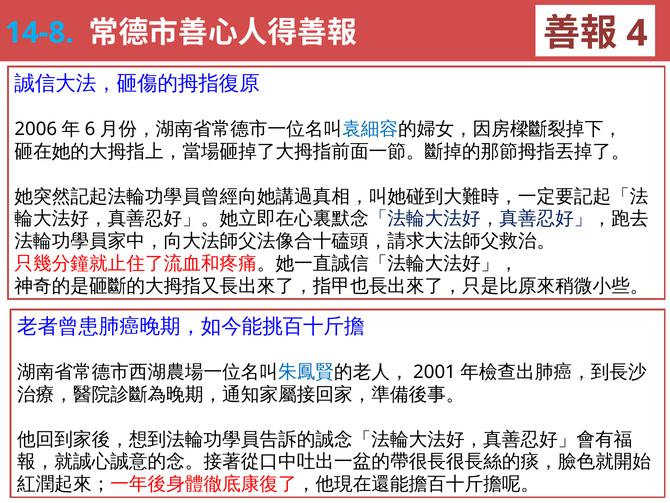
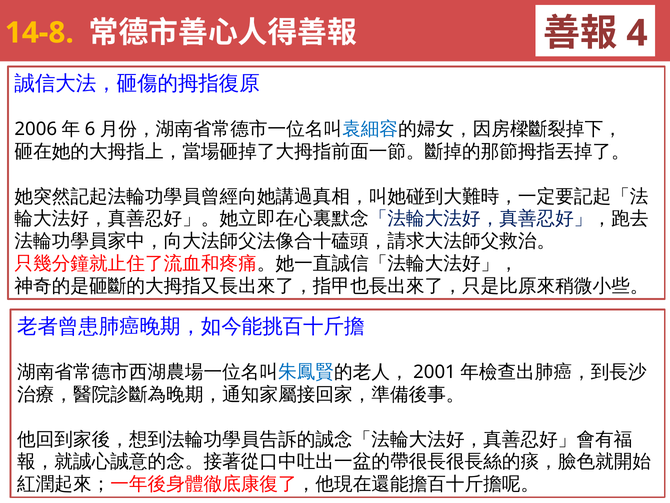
14-8 colour: light blue -> yellow
